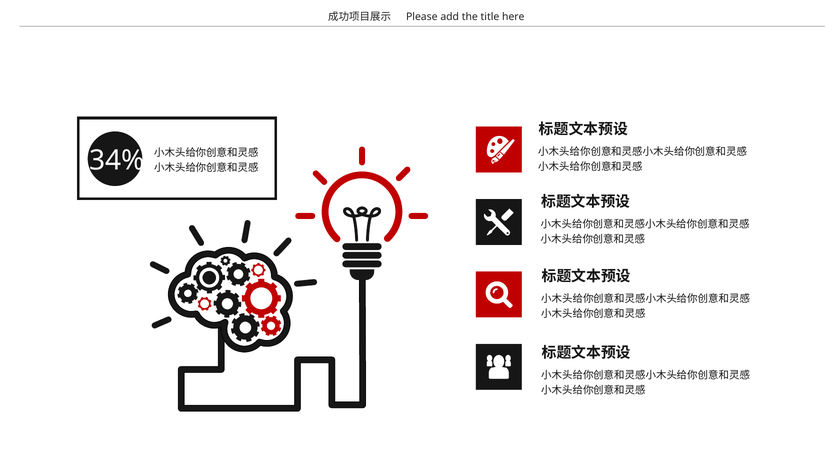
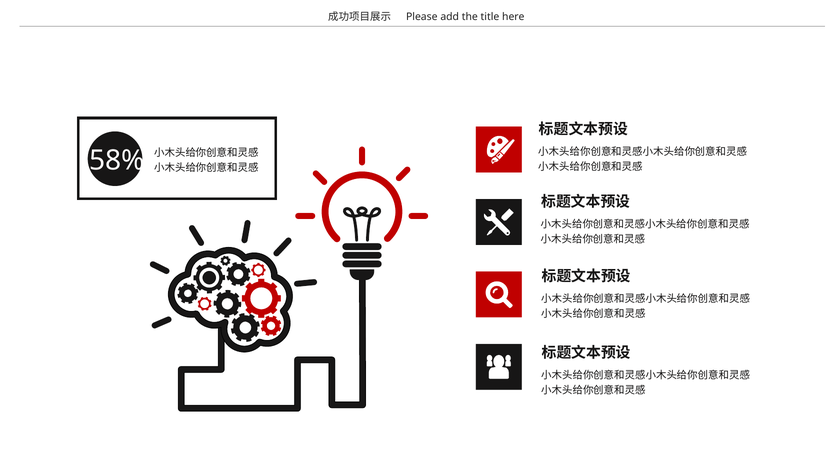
34%: 34% -> 58%
